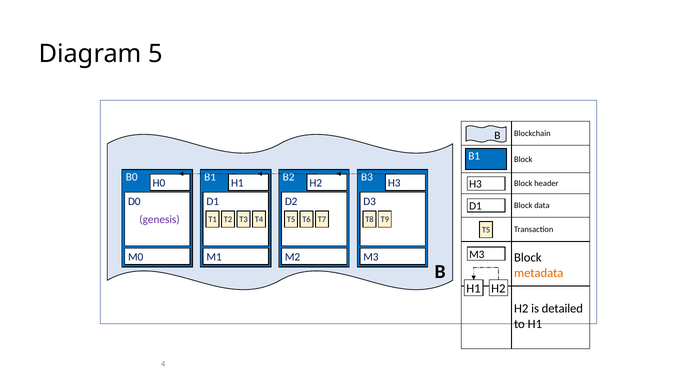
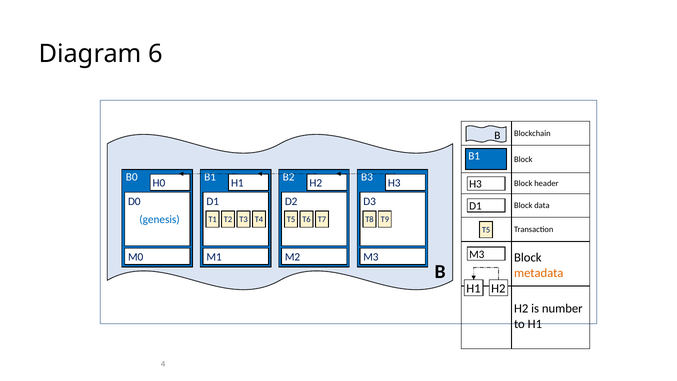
5: 5 -> 6
genesis colour: purple -> blue
detailed: detailed -> number
